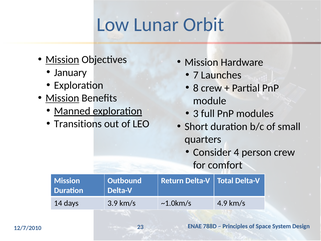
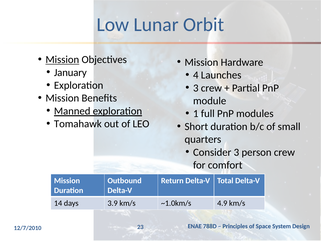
7: 7 -> 4
8 at (196, 88): 8 -> 3
Mission at (62, 98) underline: present -> none
3: 3 -> 1
Transitions: Transitions -> Tomahawk
Consider 4: 4 -> 3
